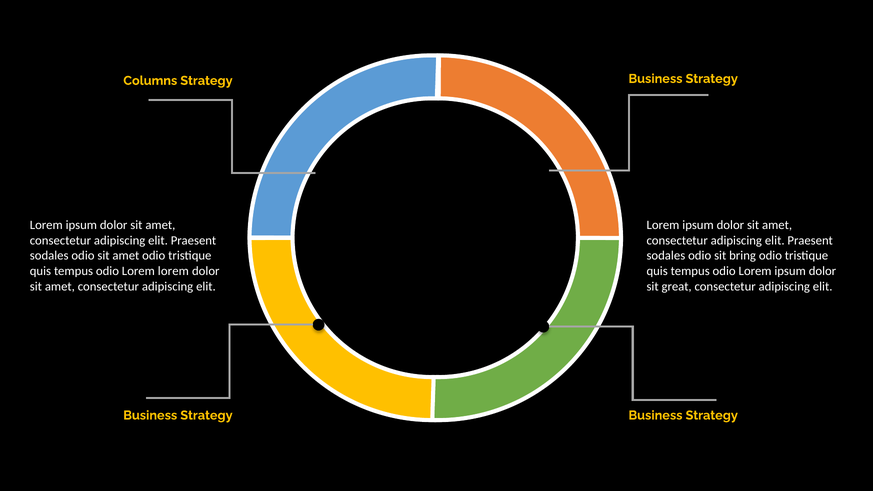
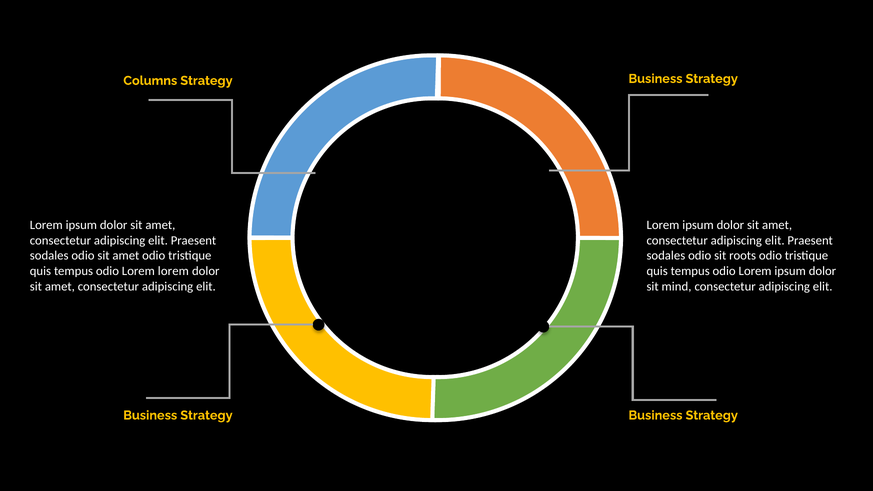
bring: bring -> roots
great: great -> mind
